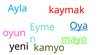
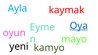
mayo underline: present -> none
